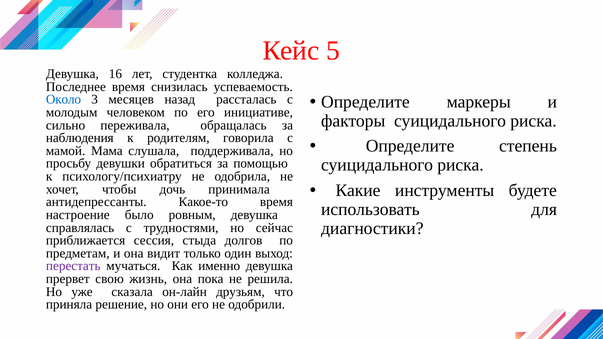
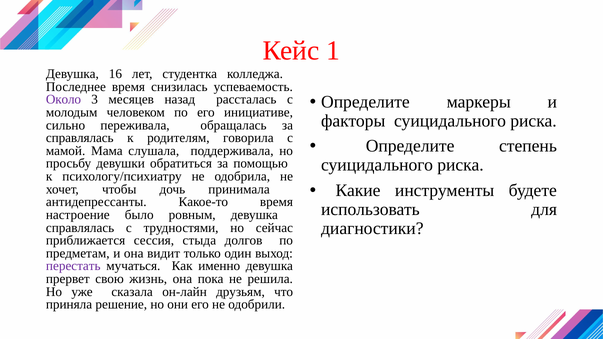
5: 5 -> 1
Около colour: blue -> purple
наблюдения at (80, 138): наблюдения -> справлялась
